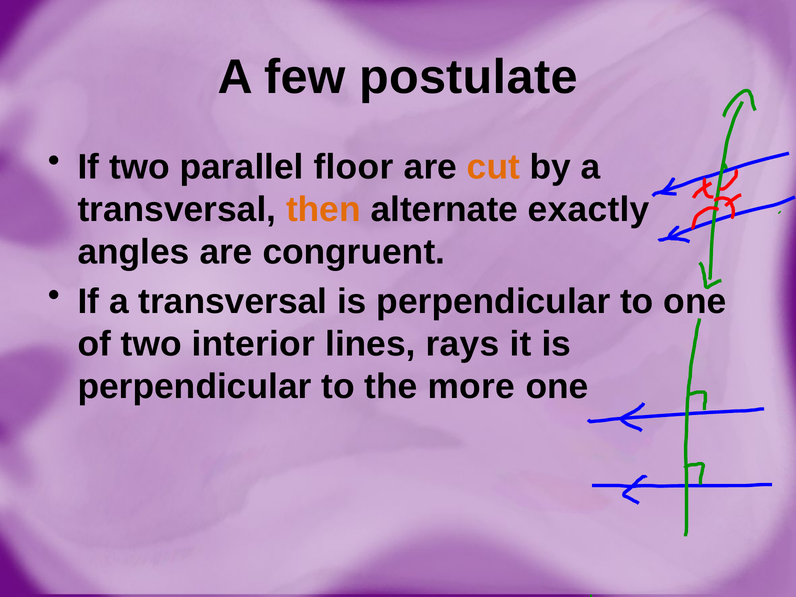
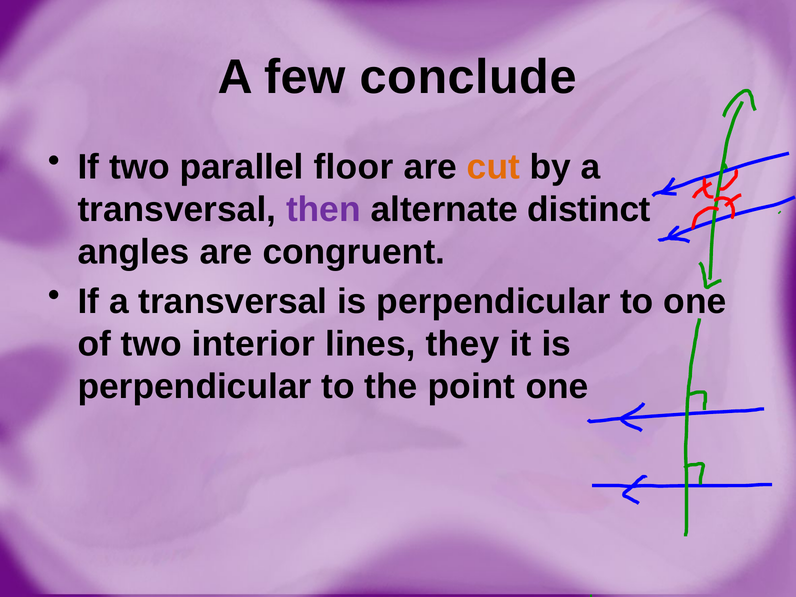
postulate: postulate -> conclude
then colour: orange -> purple
exactly: exactly -> distinct
rays: rays -> they
more: more -> point
